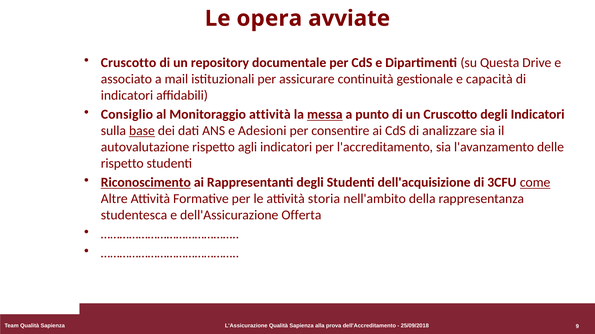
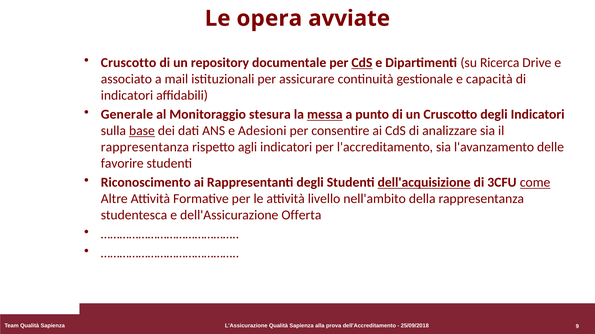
CdS at (362, 63) underline: none -> present
Questa: Questa -> Ricerca
Consiglio: Consiglio -> Generale
Monitoraggio attività: attività -> stesura
autovalutazione at (145, 147): autovalutazione -> rappresentanza
rispetto at (122, 164): rispetto -> favorire
Riconoscimento underline: present -> none
dell'acquisizione underline: none -> present
storia: storia -> livello
